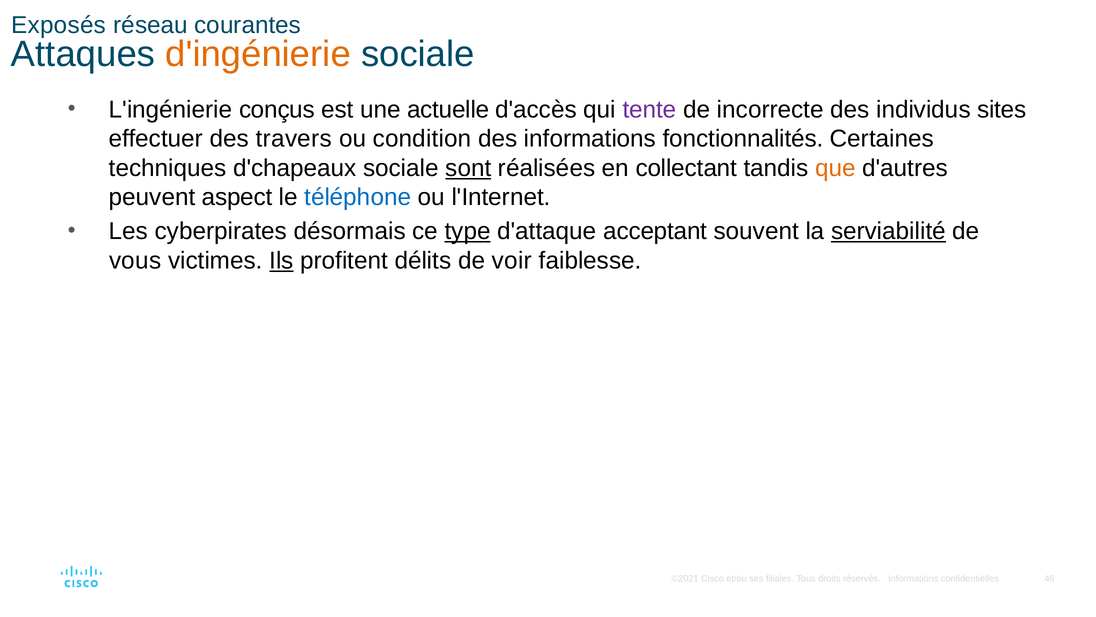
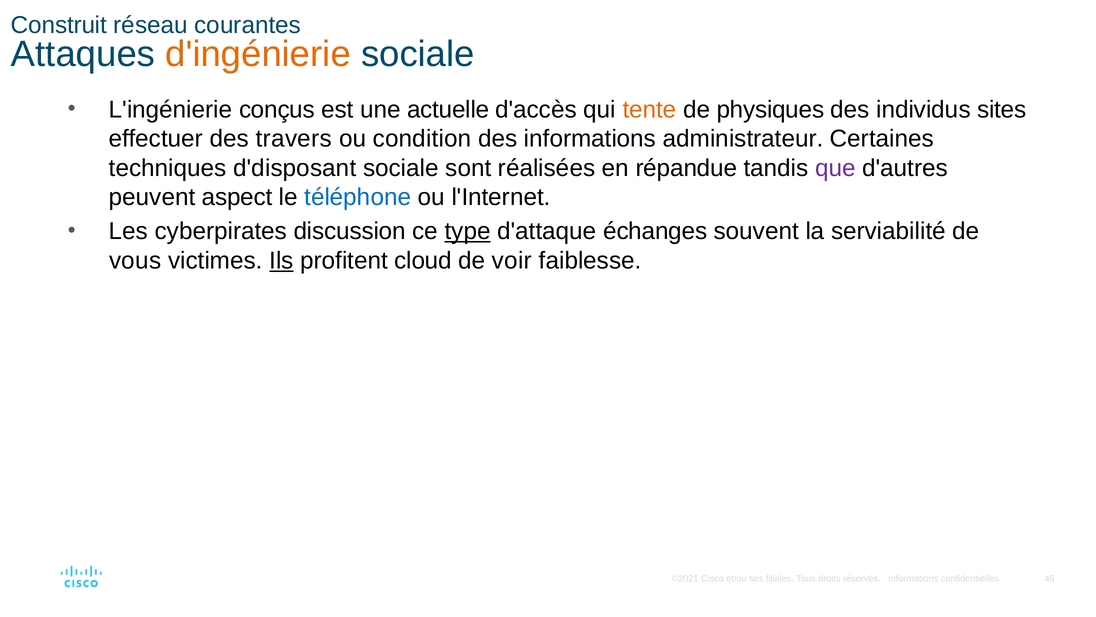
Exposés: Exposés -> Construit
tente colour: purple -> orange
incorrecte: incorrecte -> physiques
fonctionnalités: fonctionnalités -> administrateur
d'chapeaux: d'chapeaux -> d'disposant
sont underline: present -> none
collectant: collectant -> répandue
que colour: orange -> purple
désormais: désormais -> discussion
acceptant: acceptant -> échanges
serviabilité underline: present -> none
délits: délits -> cloud
